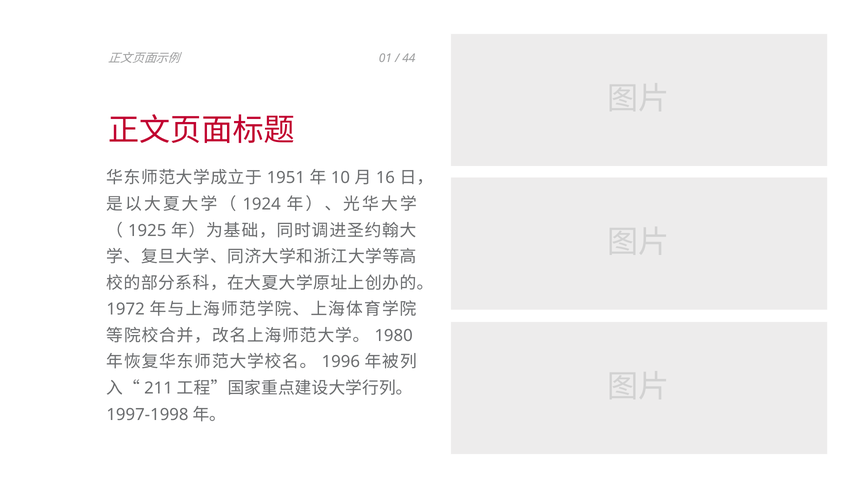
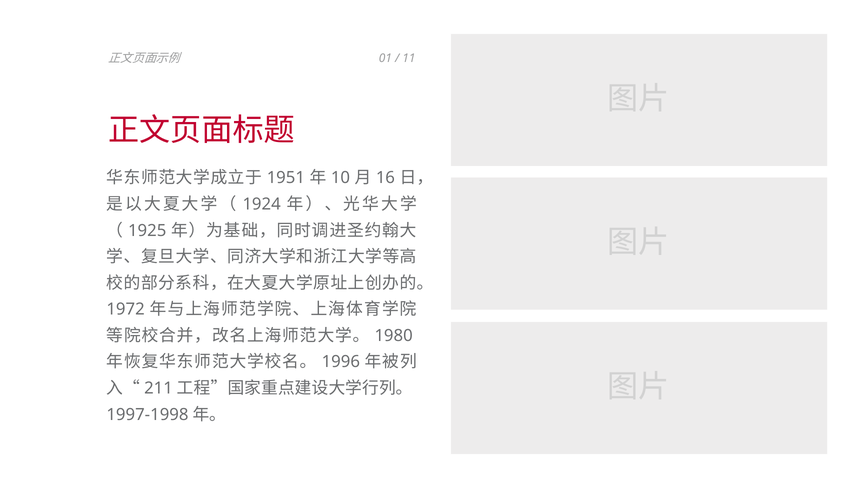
44: 44 -> 11
